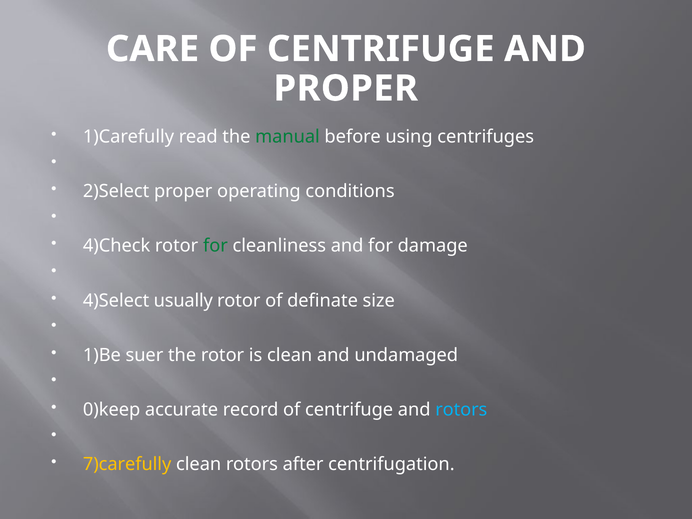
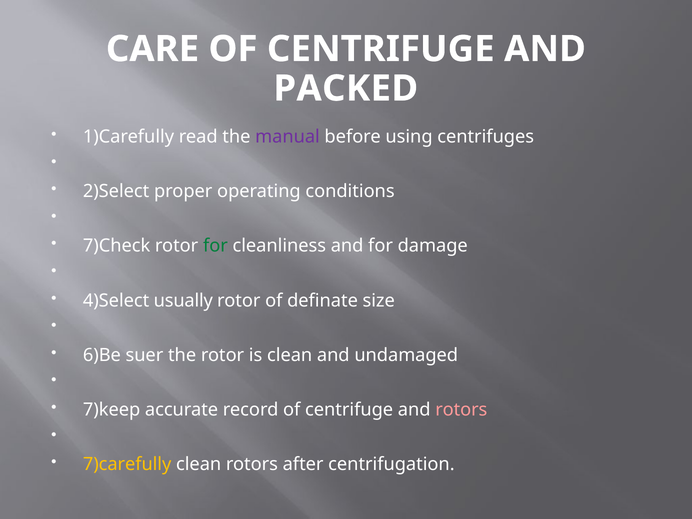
PROPER at (346, 89): PROPER -> PACKED
manual colour: green -> purple
4)Check: 4)Check -> 7)Check
1)Be: 1)Be -> 6)Be
0)keep: 0)keep -> 7)keep
rotors at (461, 410) colour: light blue -> pink
